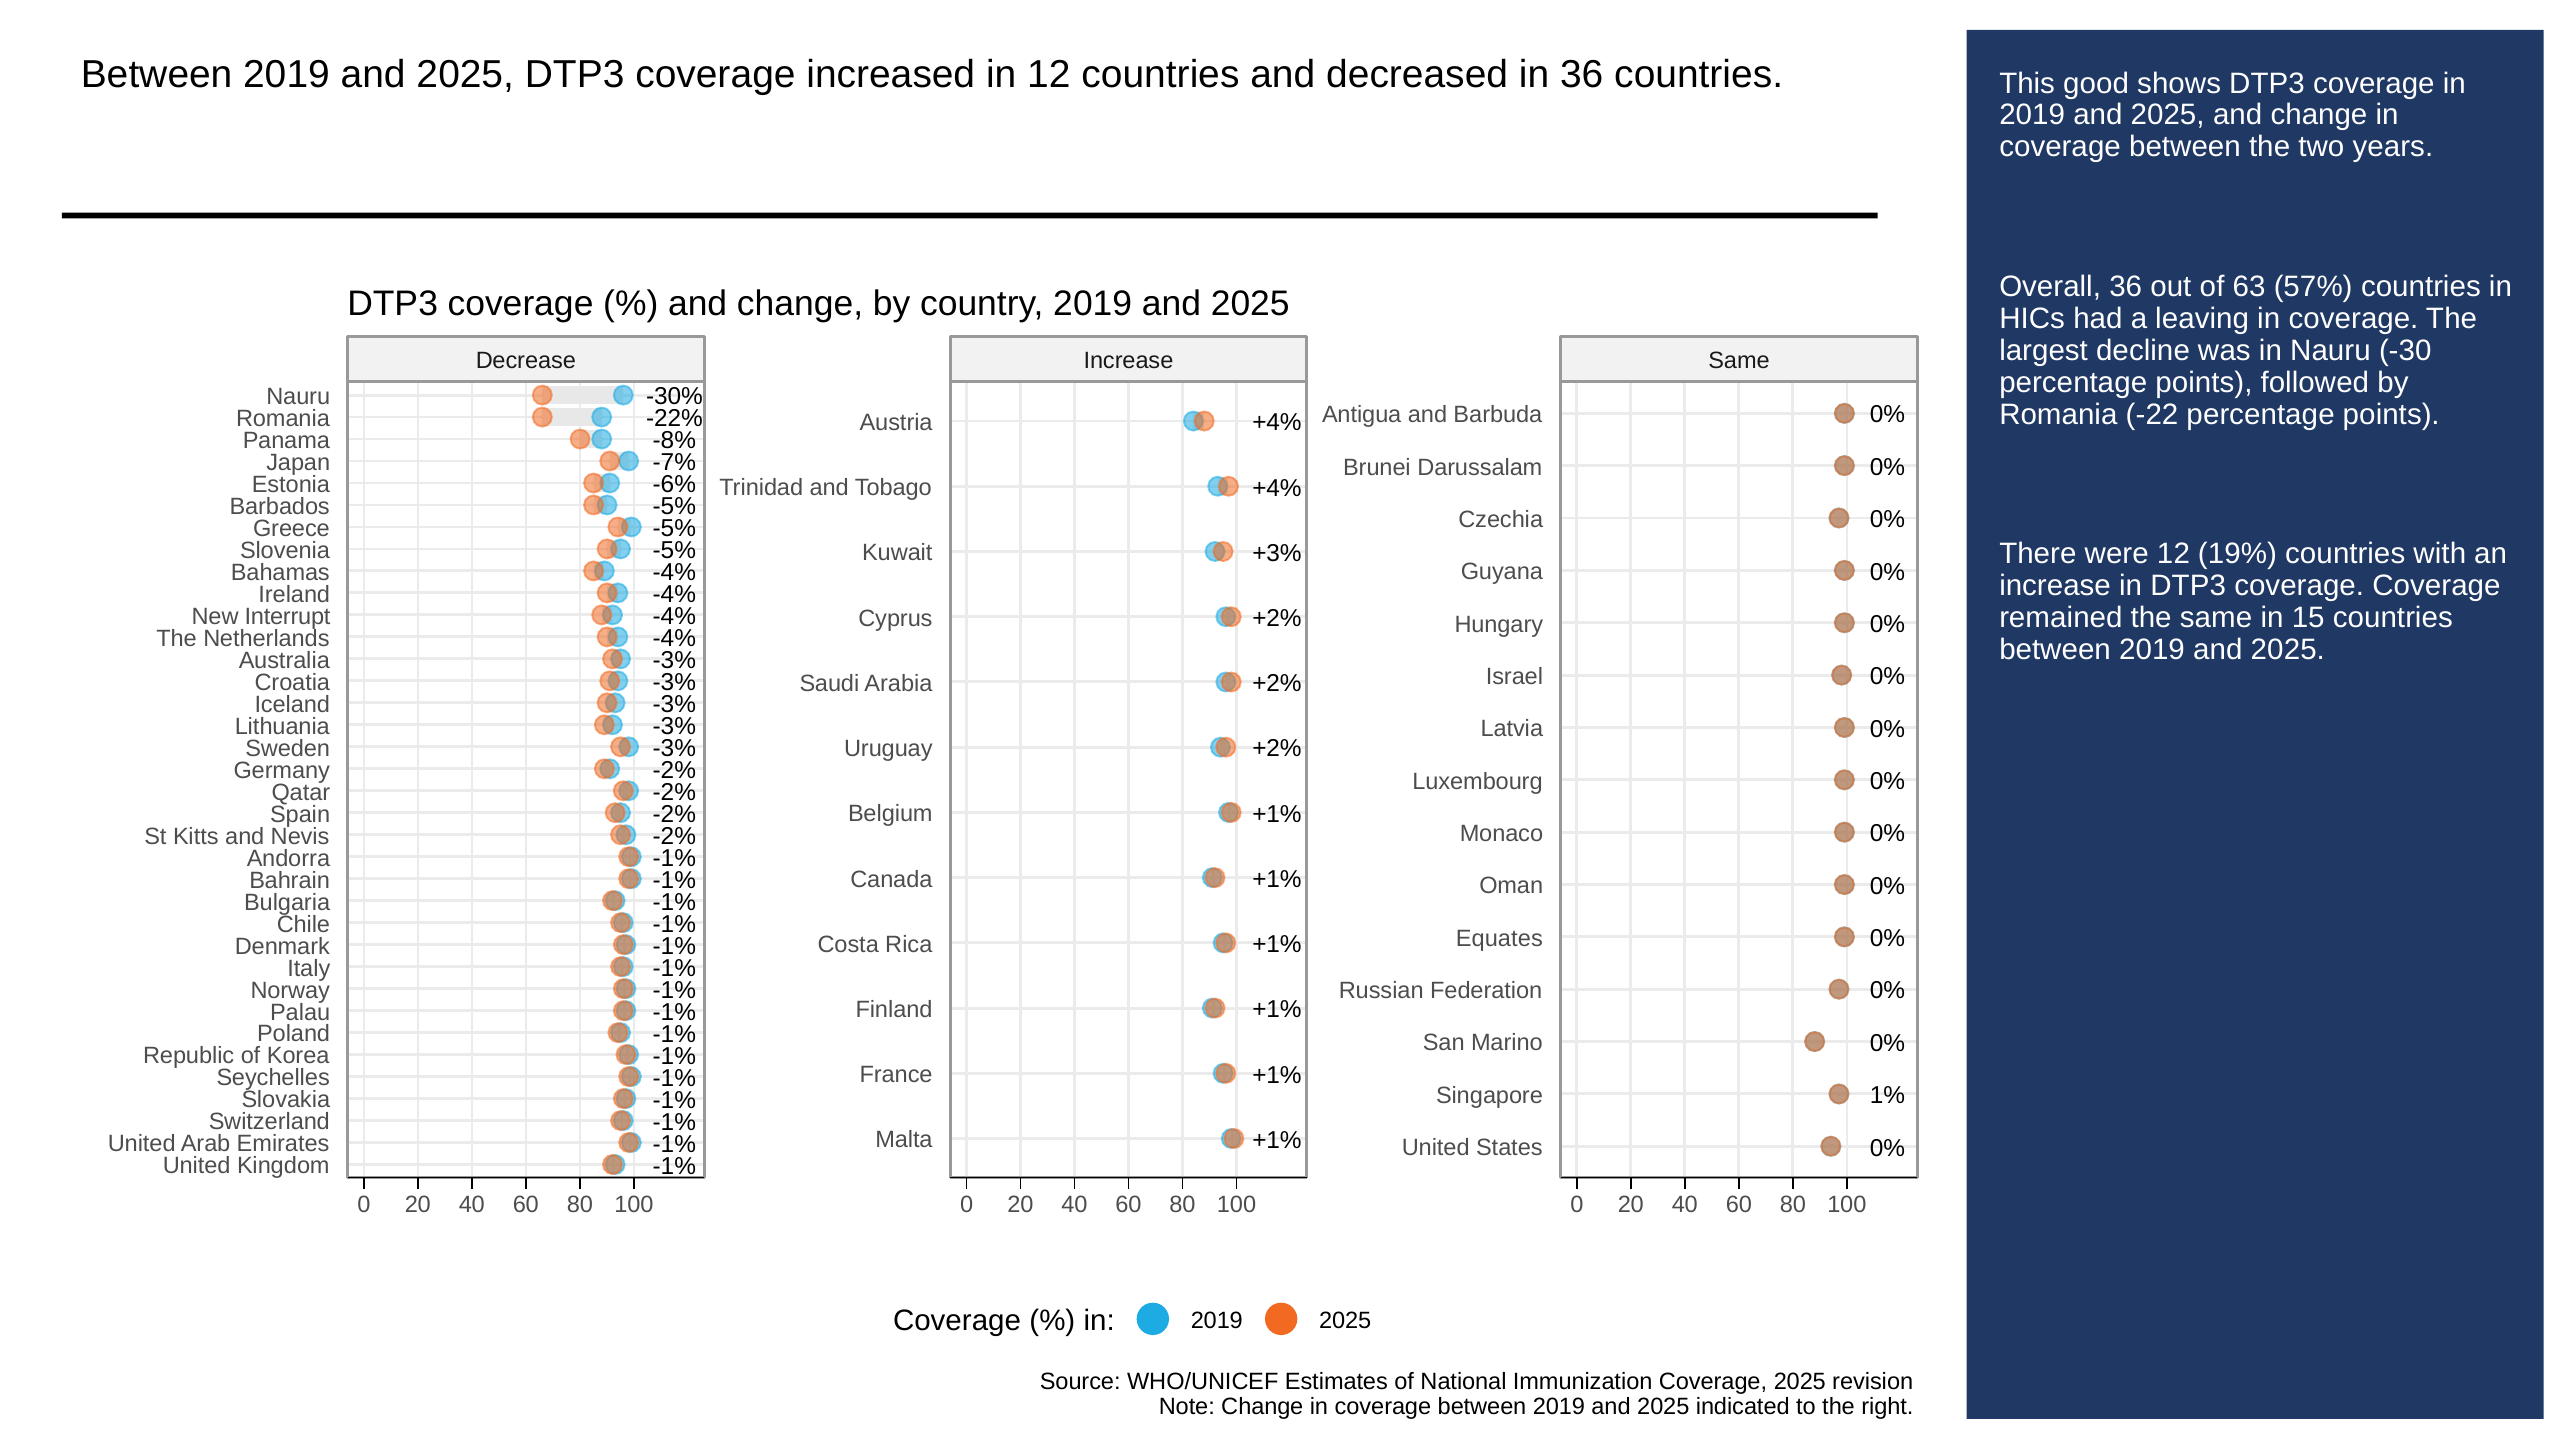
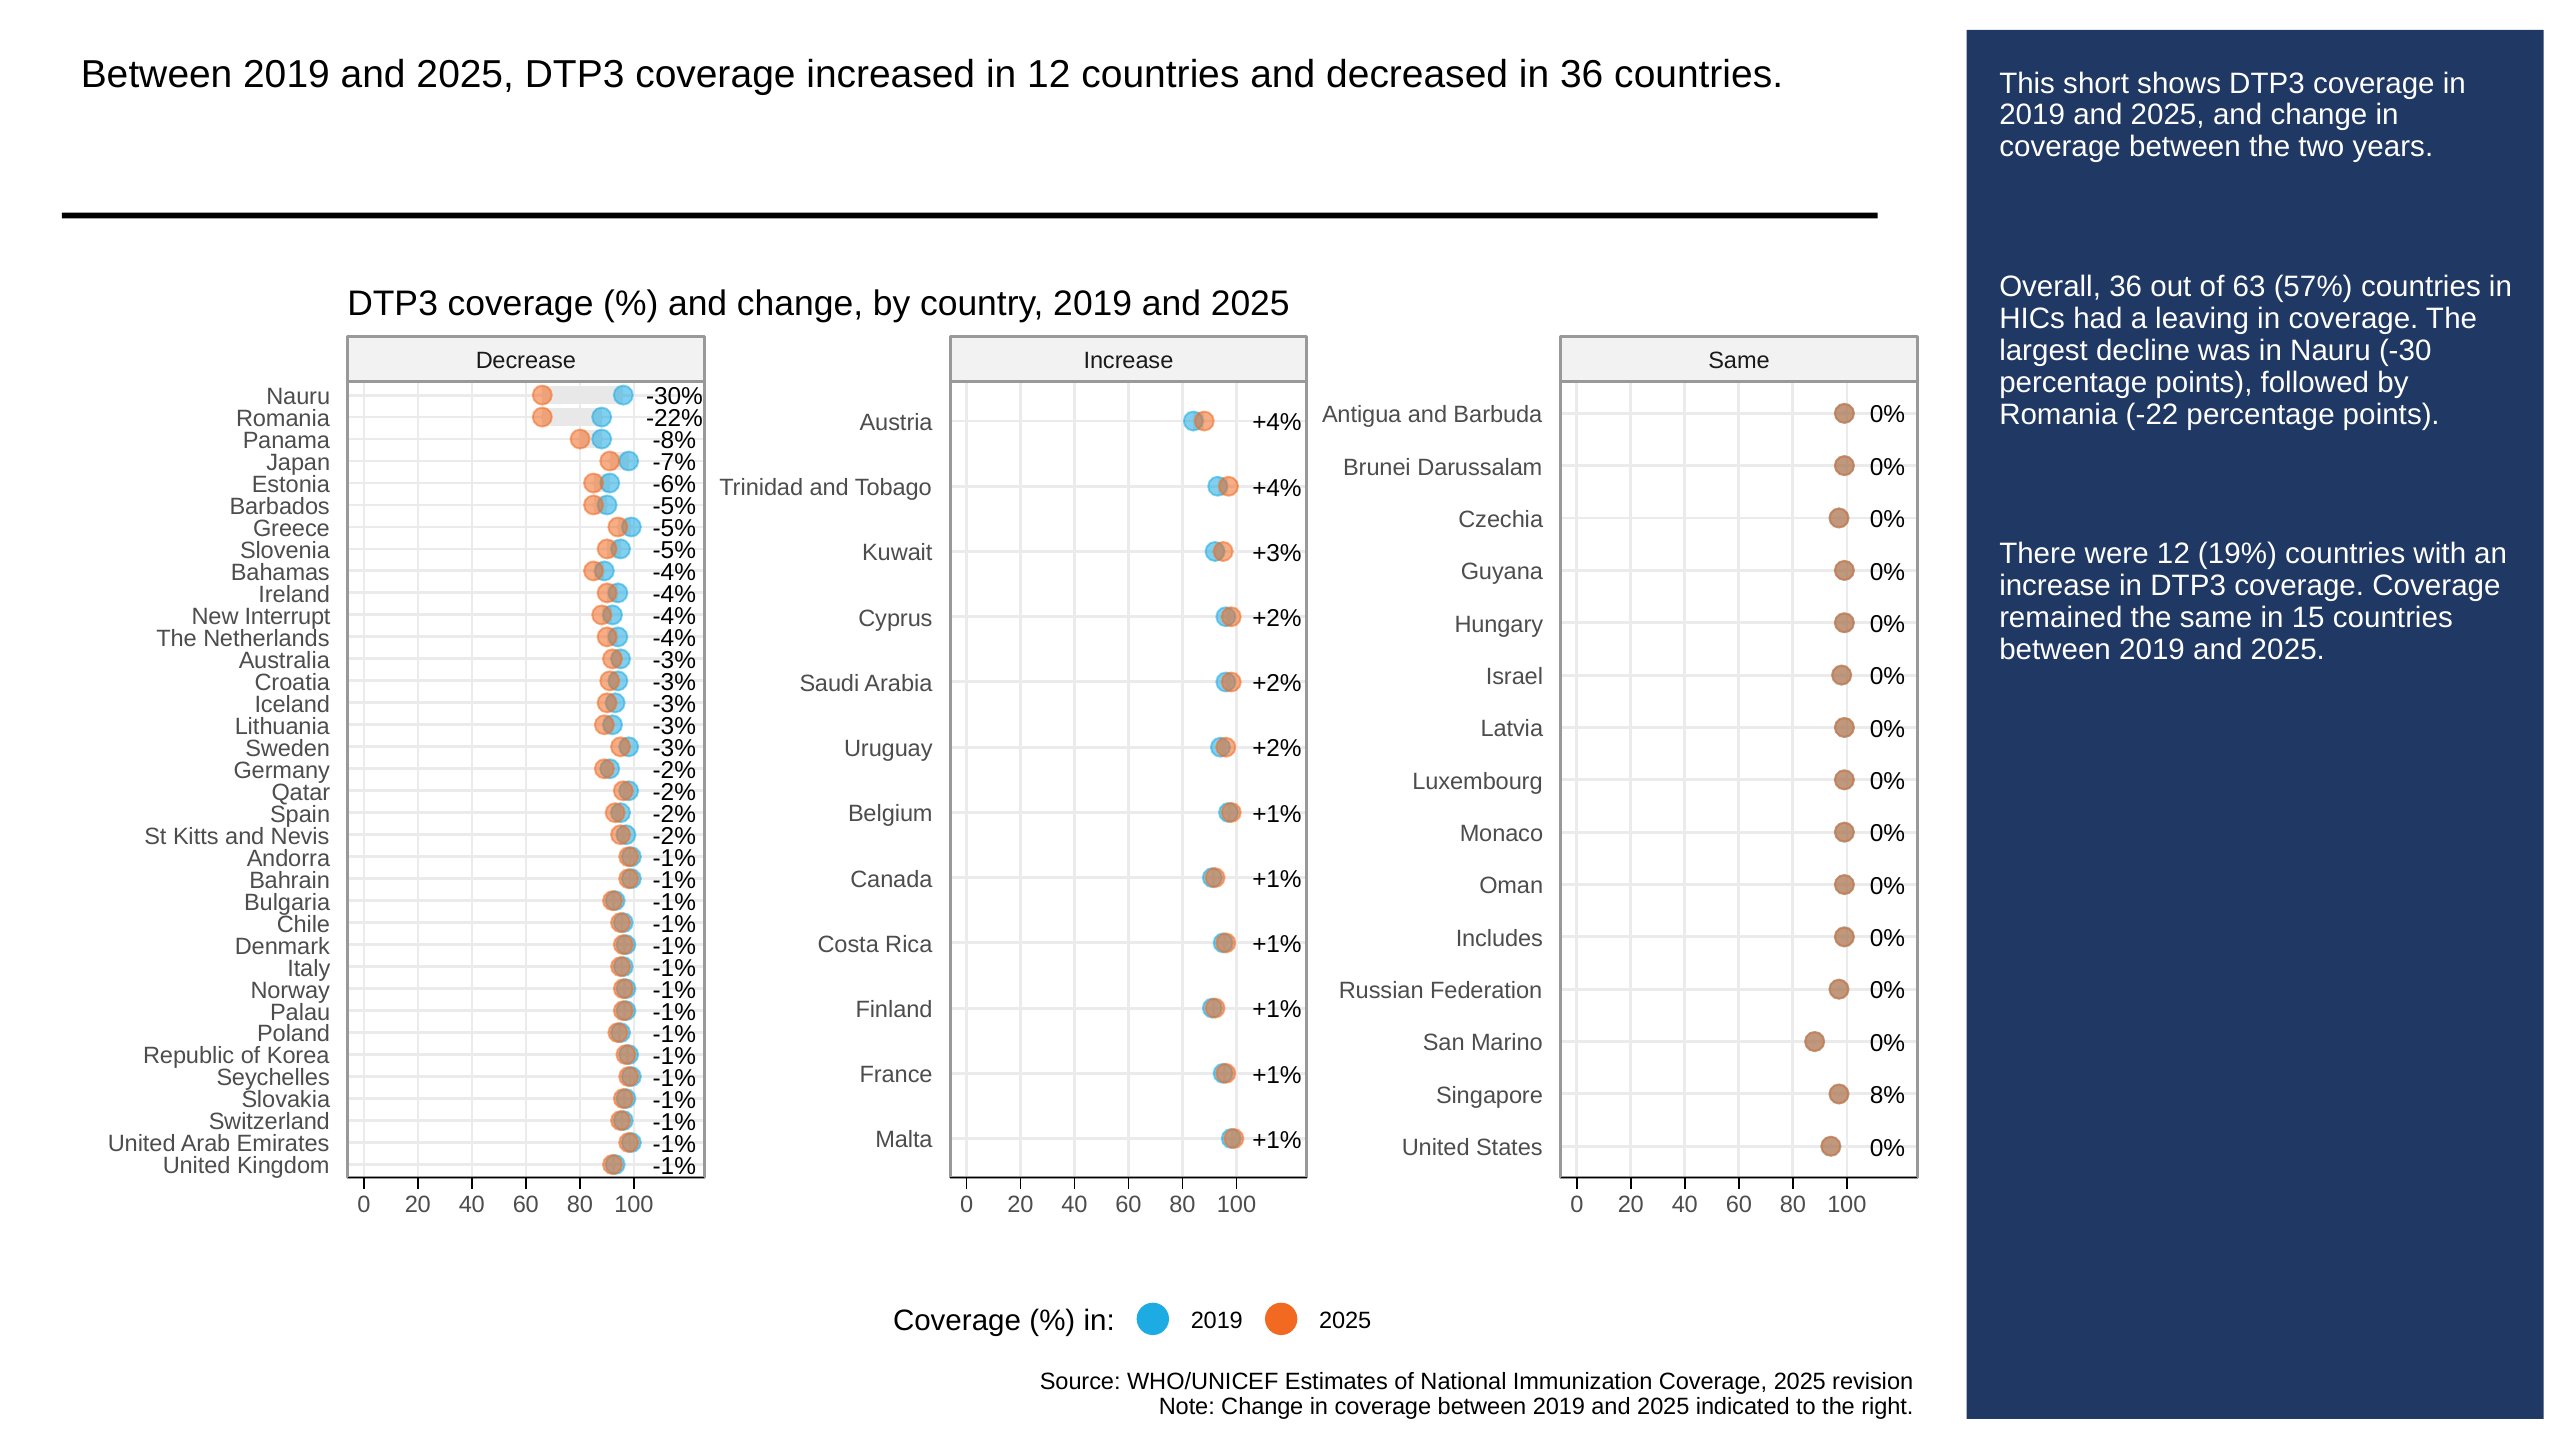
good: good -> short
Equates: Equates -> Includes
1%: 1% -> 8%
